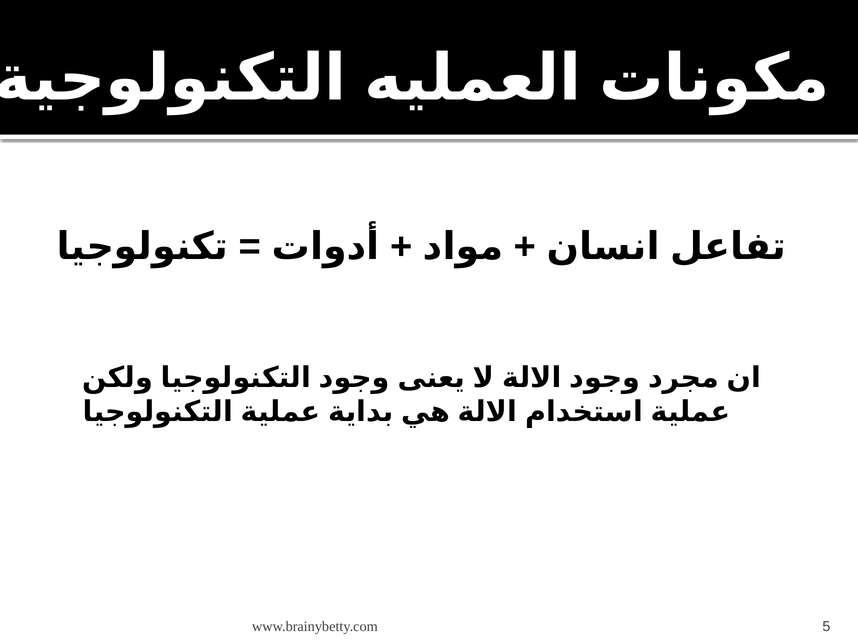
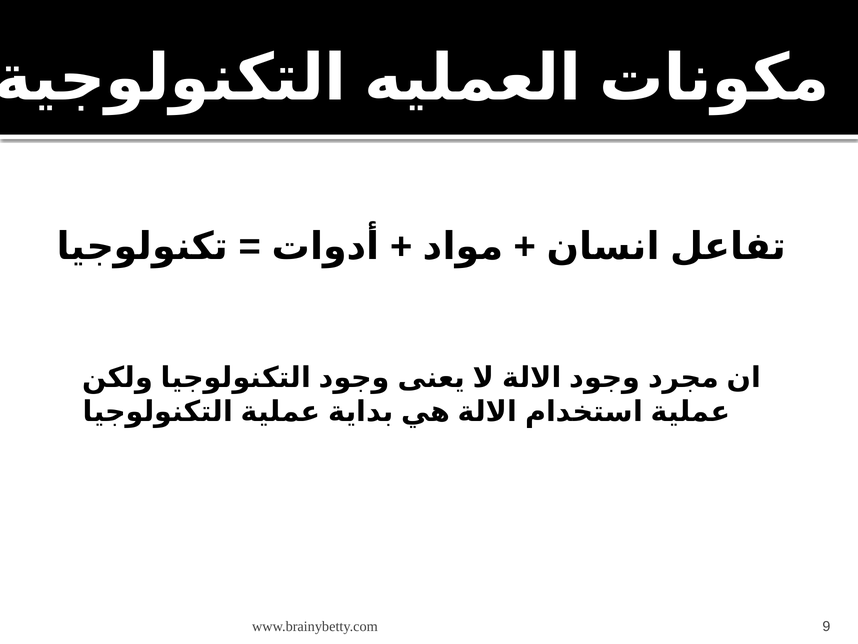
5: 5 -> 9
